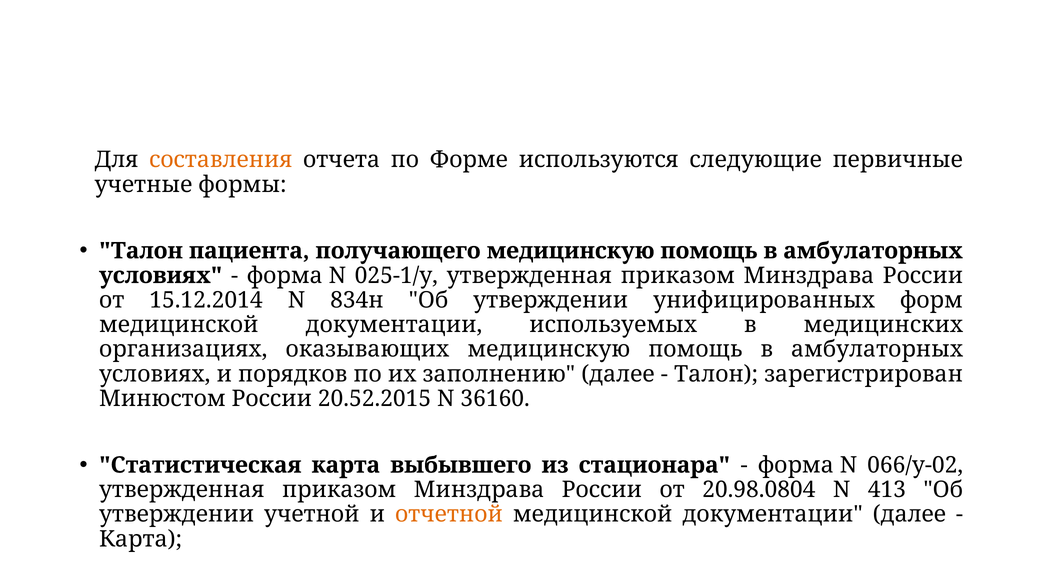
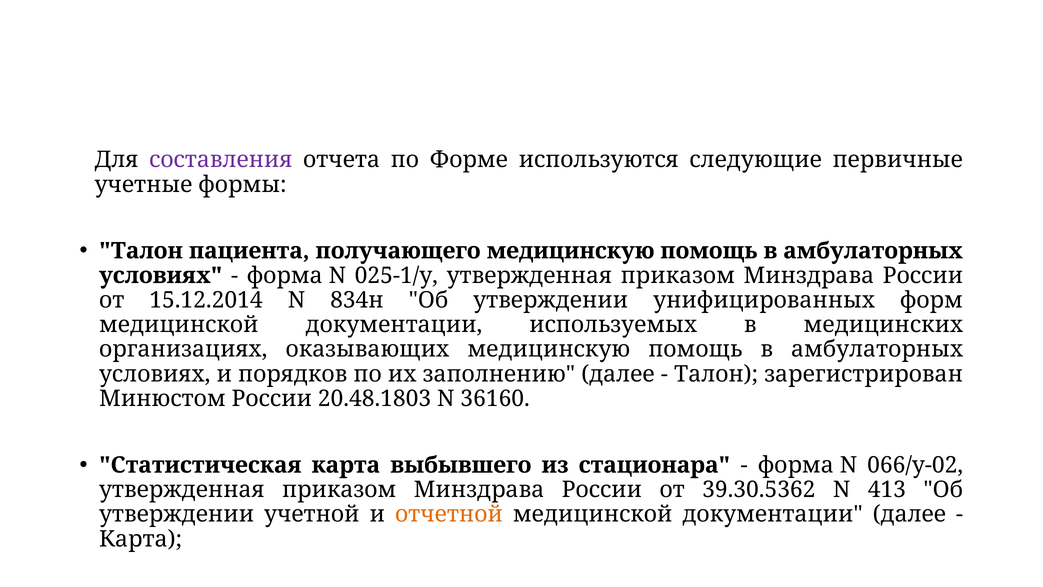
составления colour: orange -> purple
20.52.2015: 20.52.2015 -> 20.48.1803
20.98.0804: 20.98.0804 -> 39.30.5362
